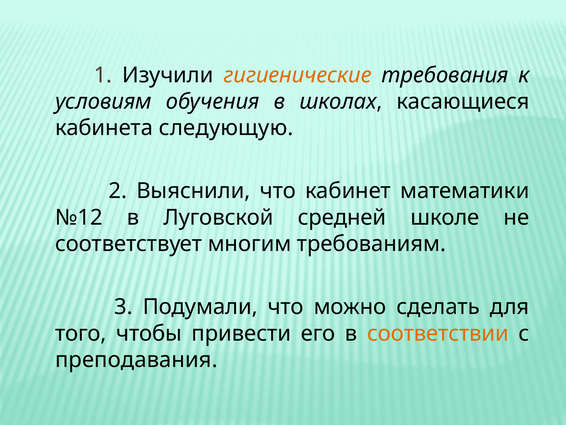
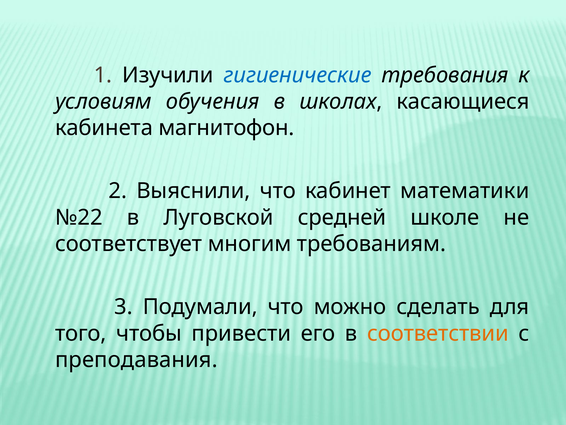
гигиенические colour: orange -> blue
следующую: следующую -> магнитофон
№12: №12 -> №22
